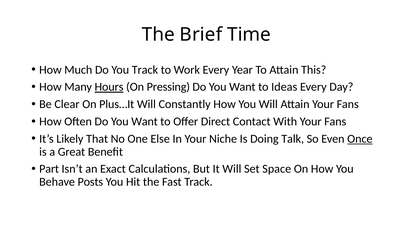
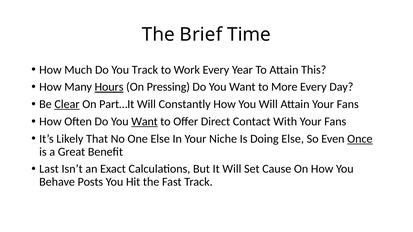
Ideas: Ideas -> More
Clear underline: none -> present
Plus…It: Plus…It -> Part…It
Want at (145, 122) underline: none -> present
Doing Talk: Talk -> Else
Part: Part -> Last
Space: Space -> Cause
